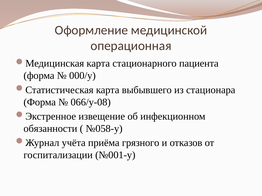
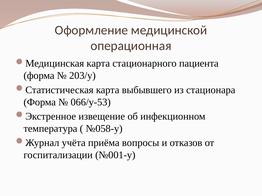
000/у: 000/у -> 203/у
066/у-08: 066/у-08 -> 066/у-53
обязанности: обязанности -> температура
грязного: грязного -> вопросы
